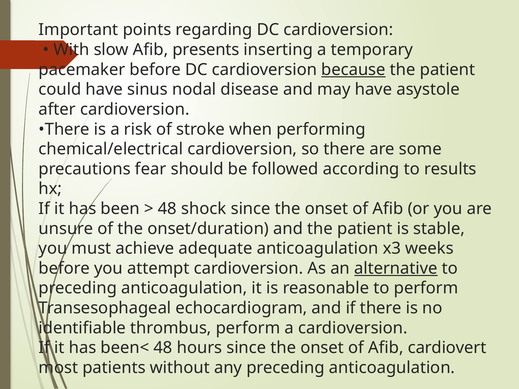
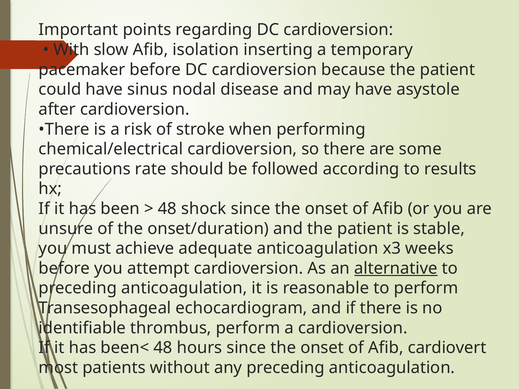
presents: presents -> isolation
because underline: present -> none
fear: fear -> rate
